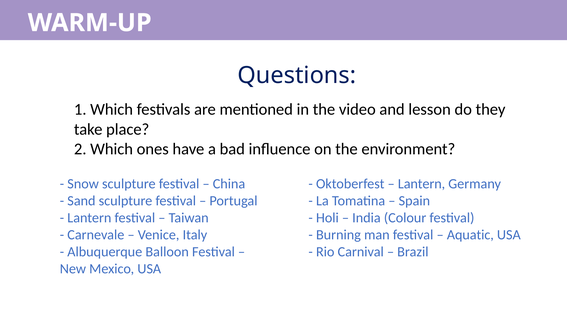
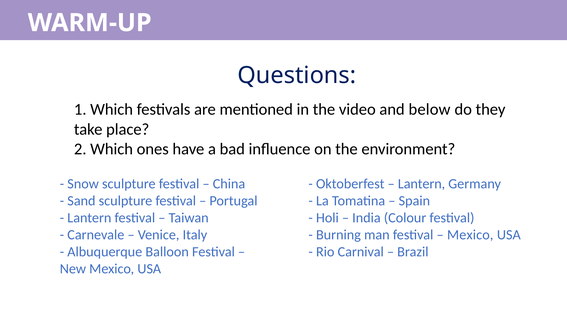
lesson: lesson -> below
Aquatic at (470, 235): Aquatic -> Mexico
